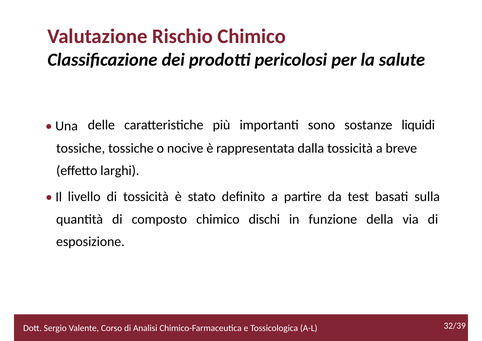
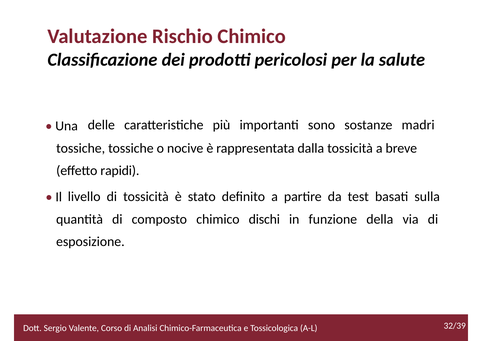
liquidi: liquidi -> madri
larghi: larghi -> rapidi
